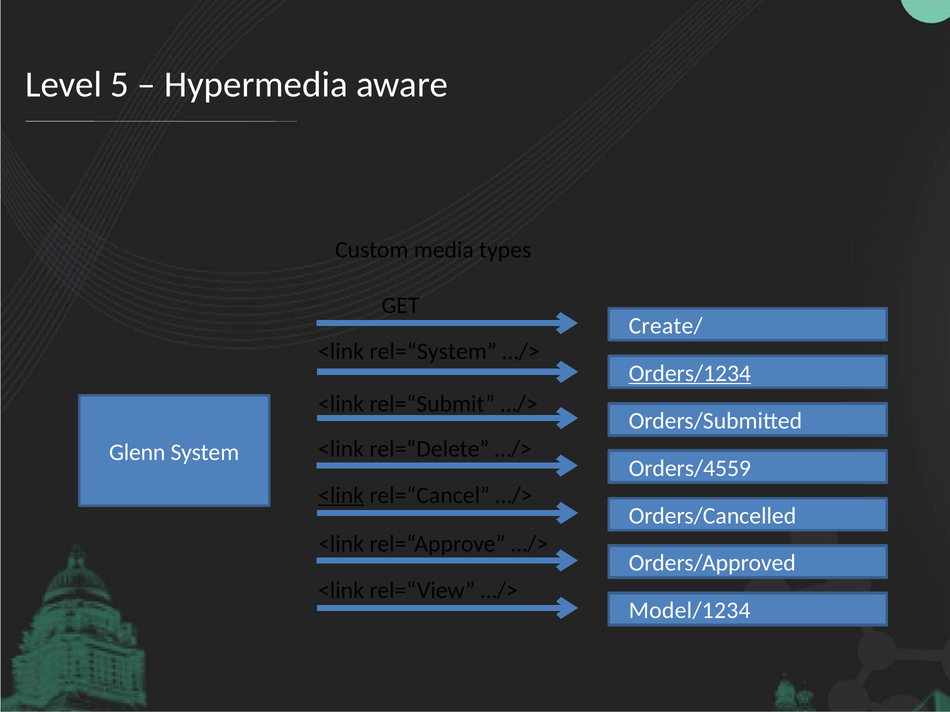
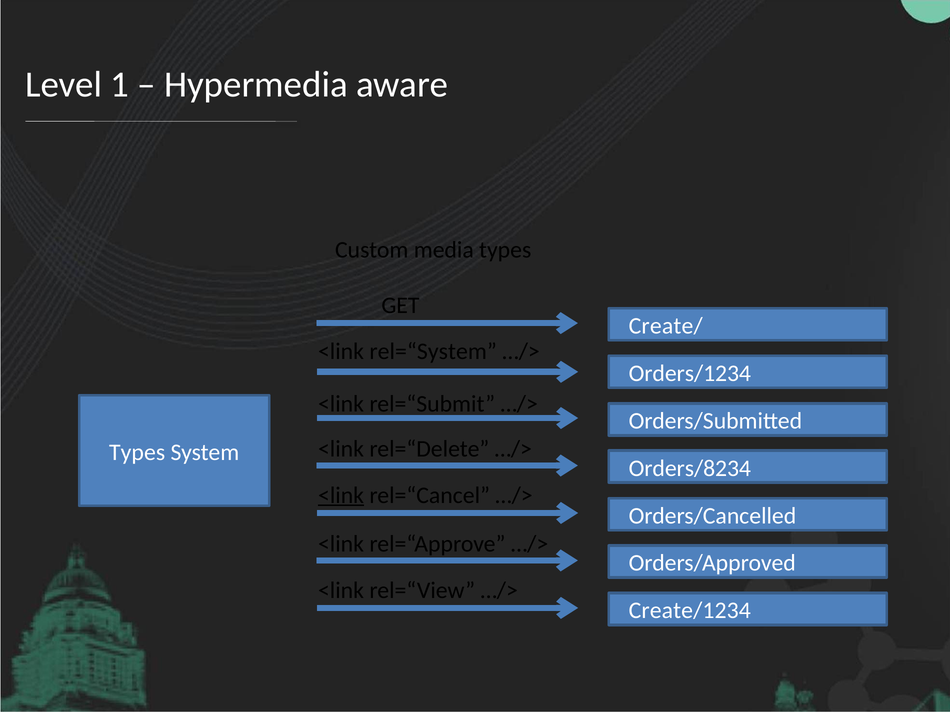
5: 5 -> 1
Orders/1234 underline: present -> none
Glenn at (137, 453): Glenn -> Types
Orders/4559: Orders/4559 -> Orders/8234
Model/1234: Model/1234 -> Create/1234
